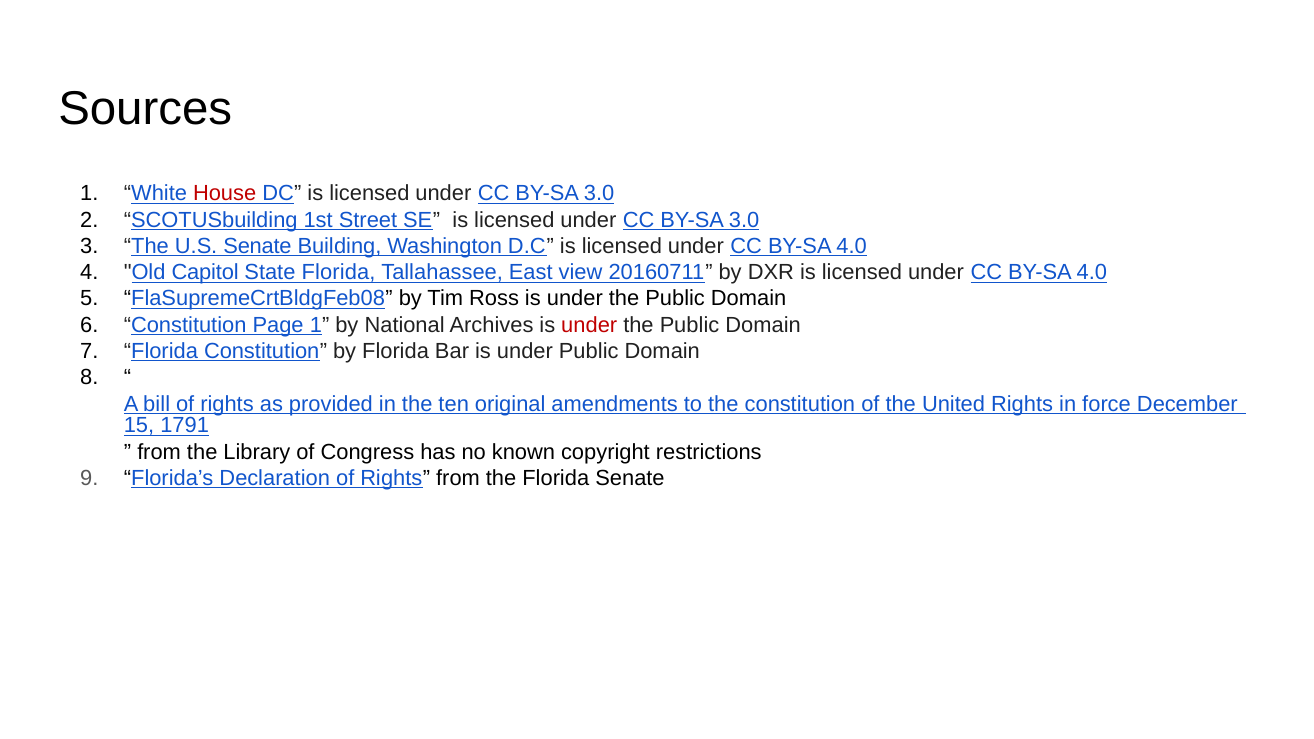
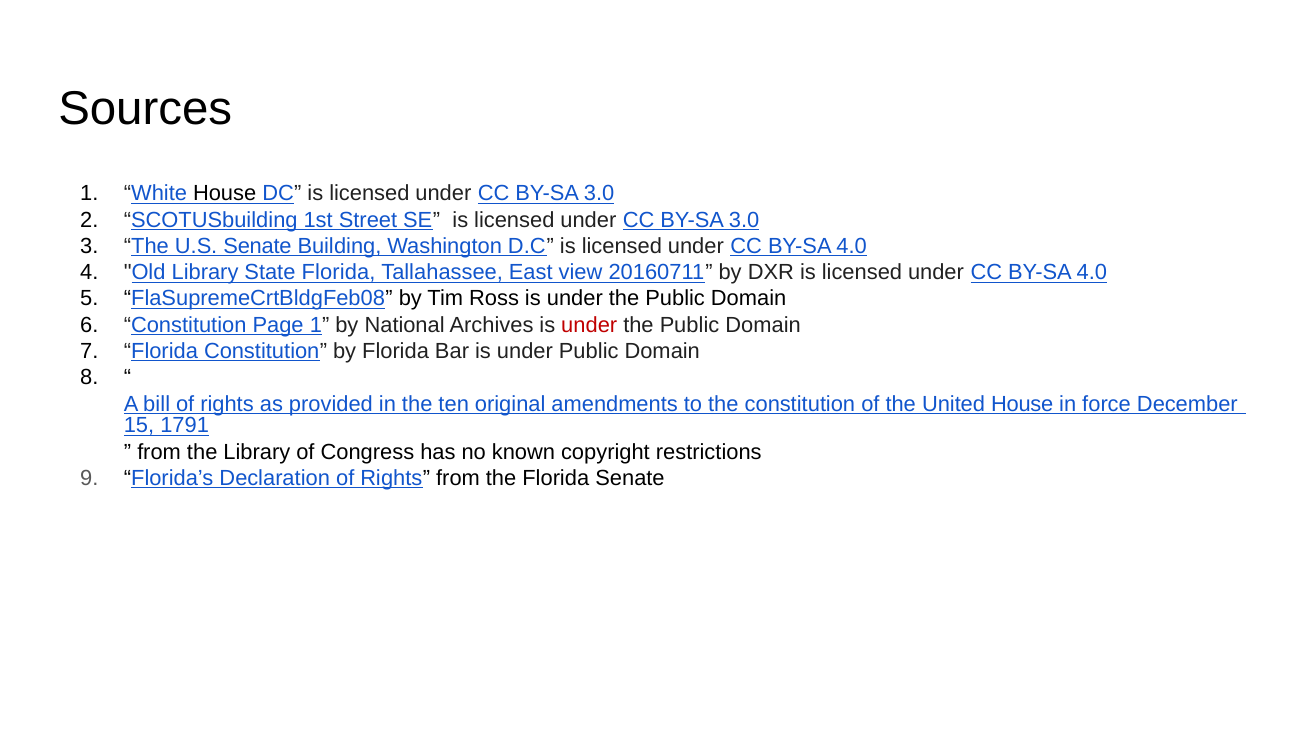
House at (225, 194) colour: red -> black
Old Capitol: Capitol -> Library
United Rights: Rights -> House
